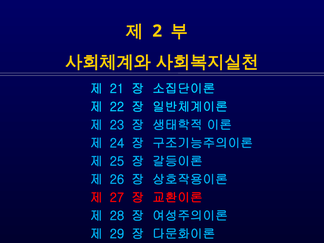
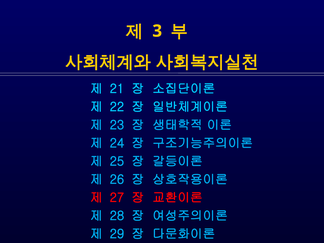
2: 2 -> 3
